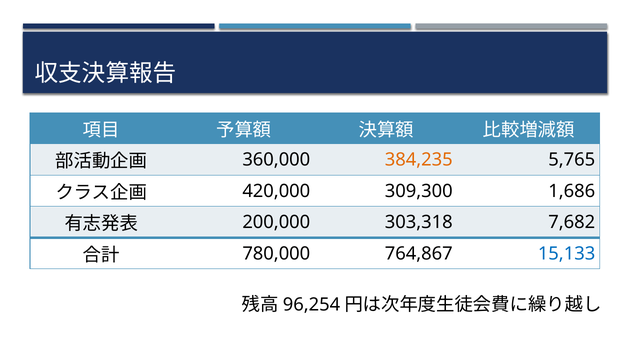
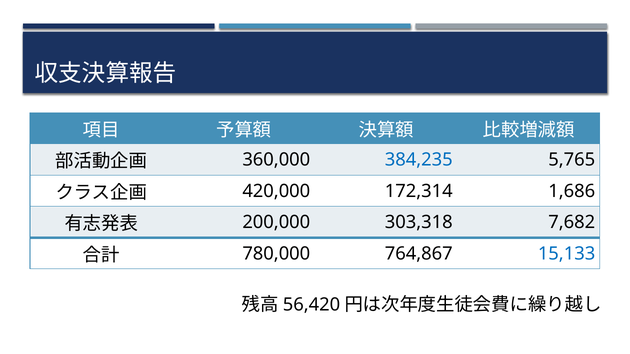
384,235 colour: orange -> blue
309,300: 309,300 -> 172,314
96,254: 96,254 -> 56,420
